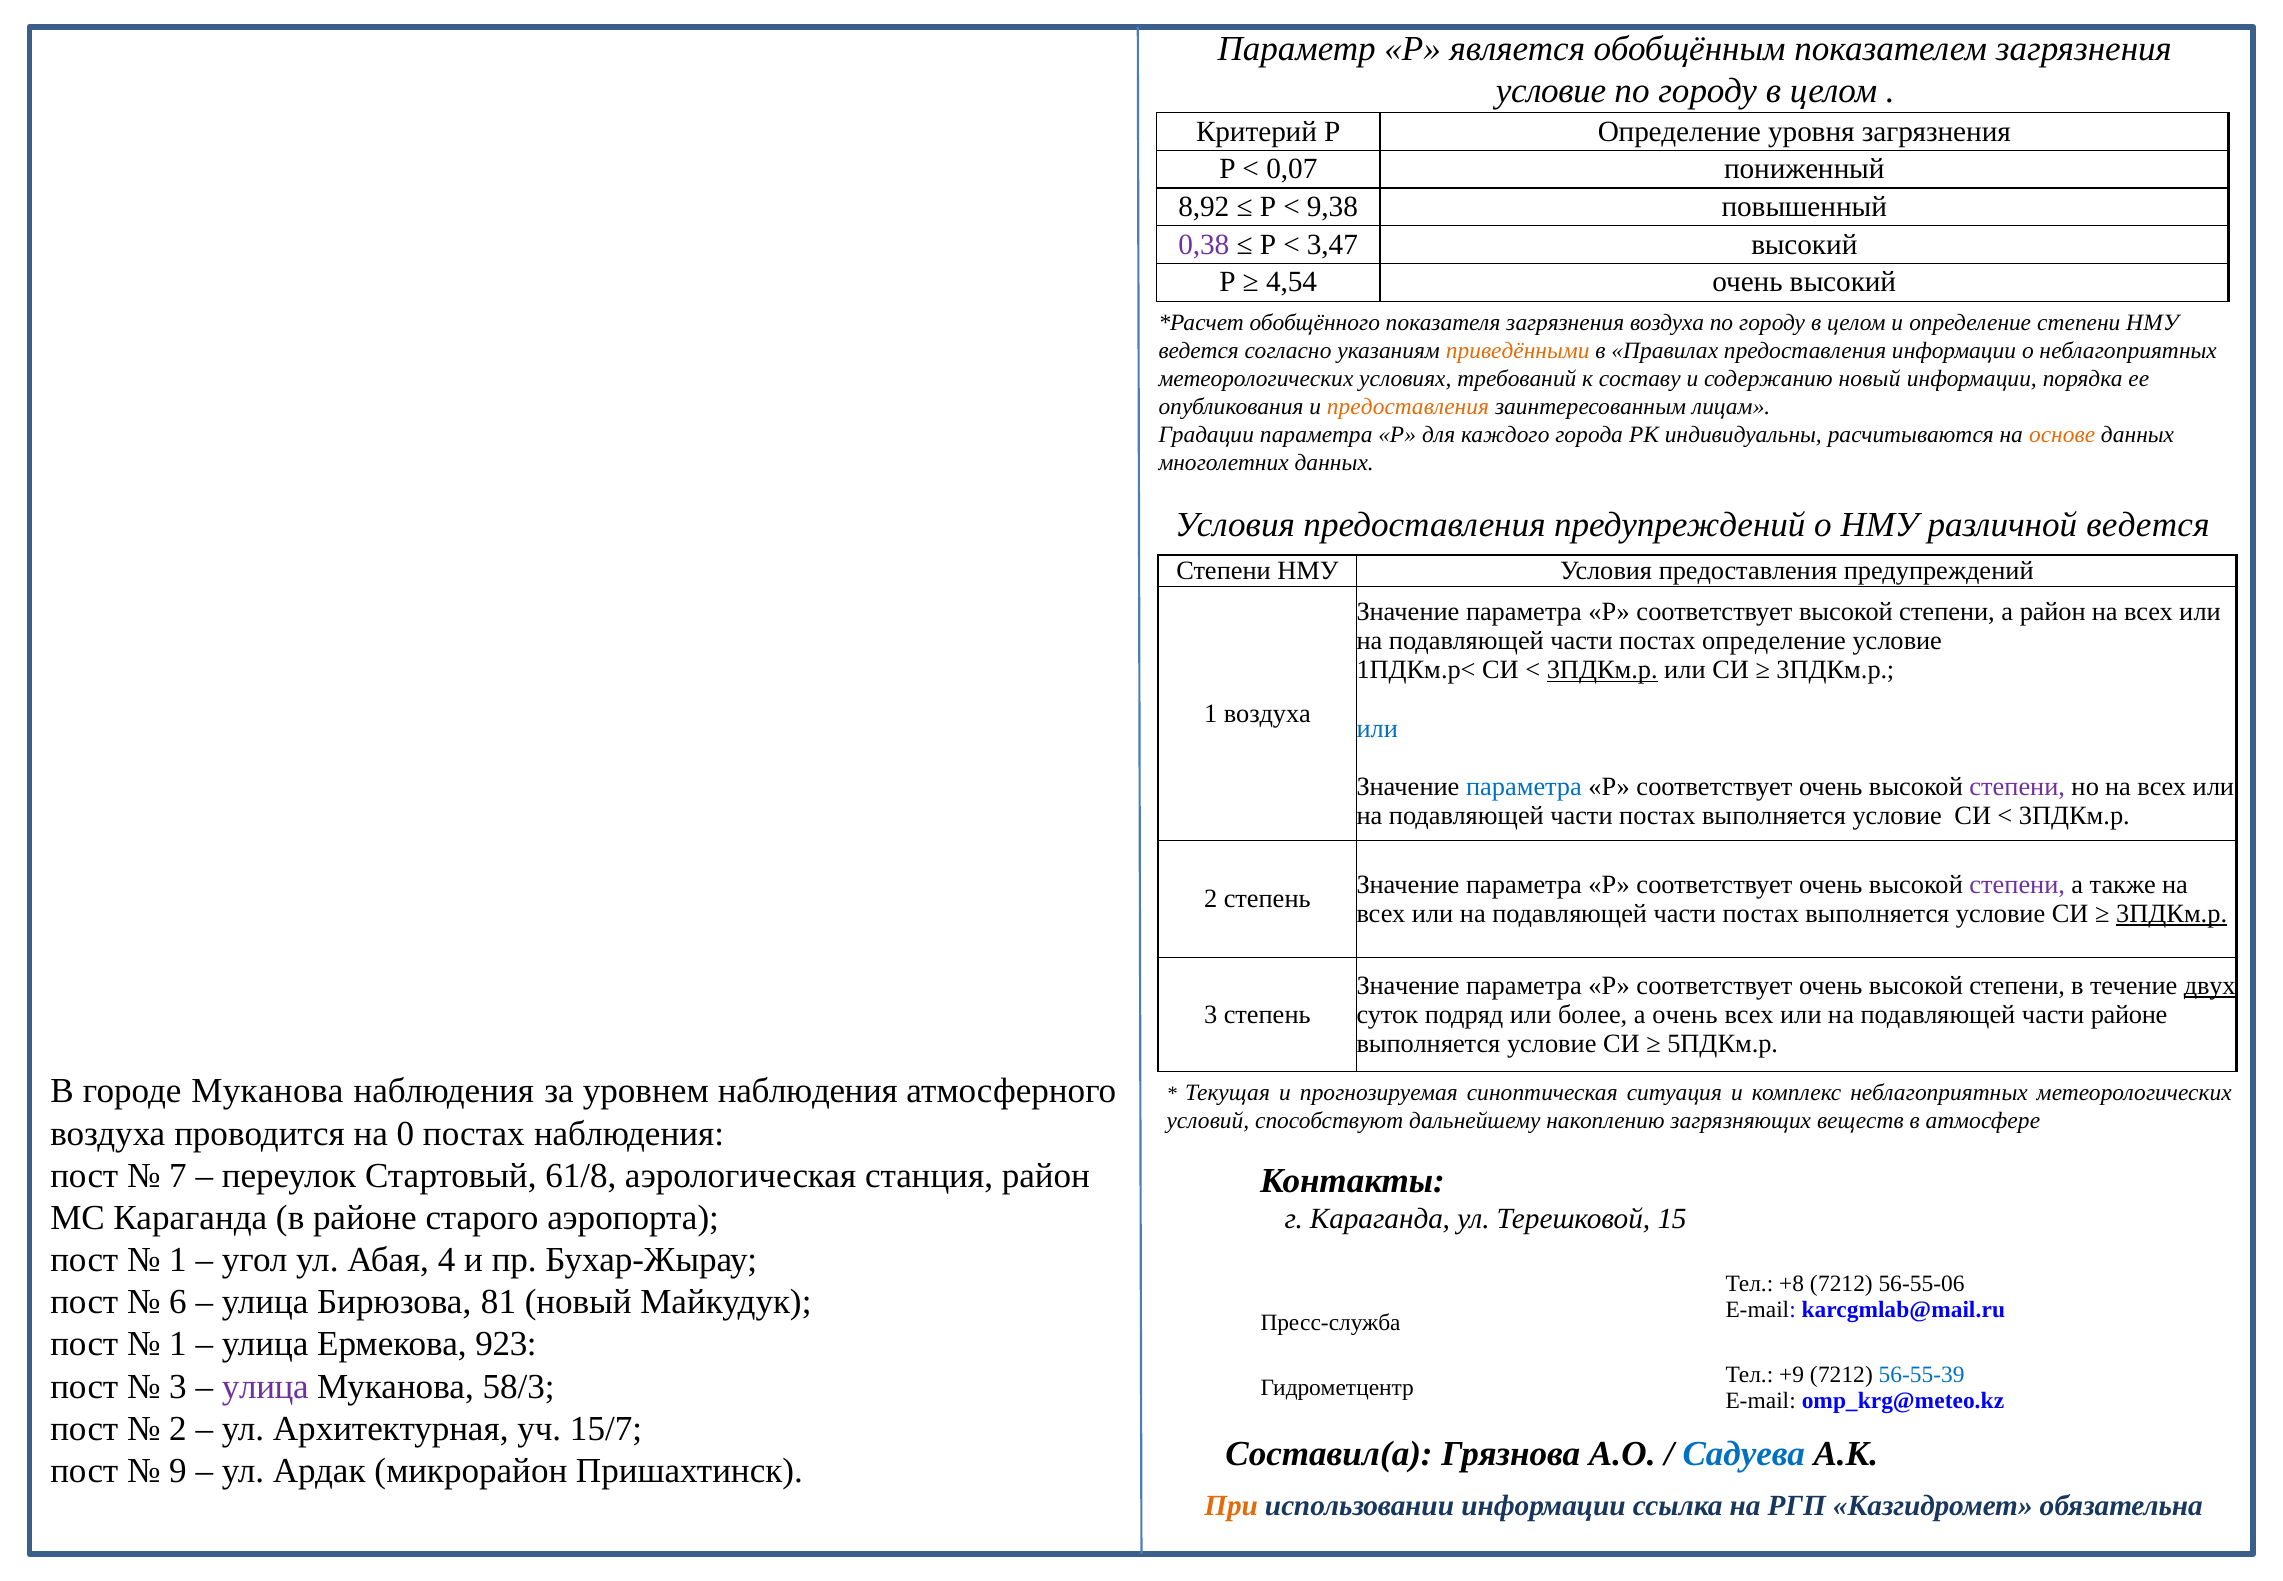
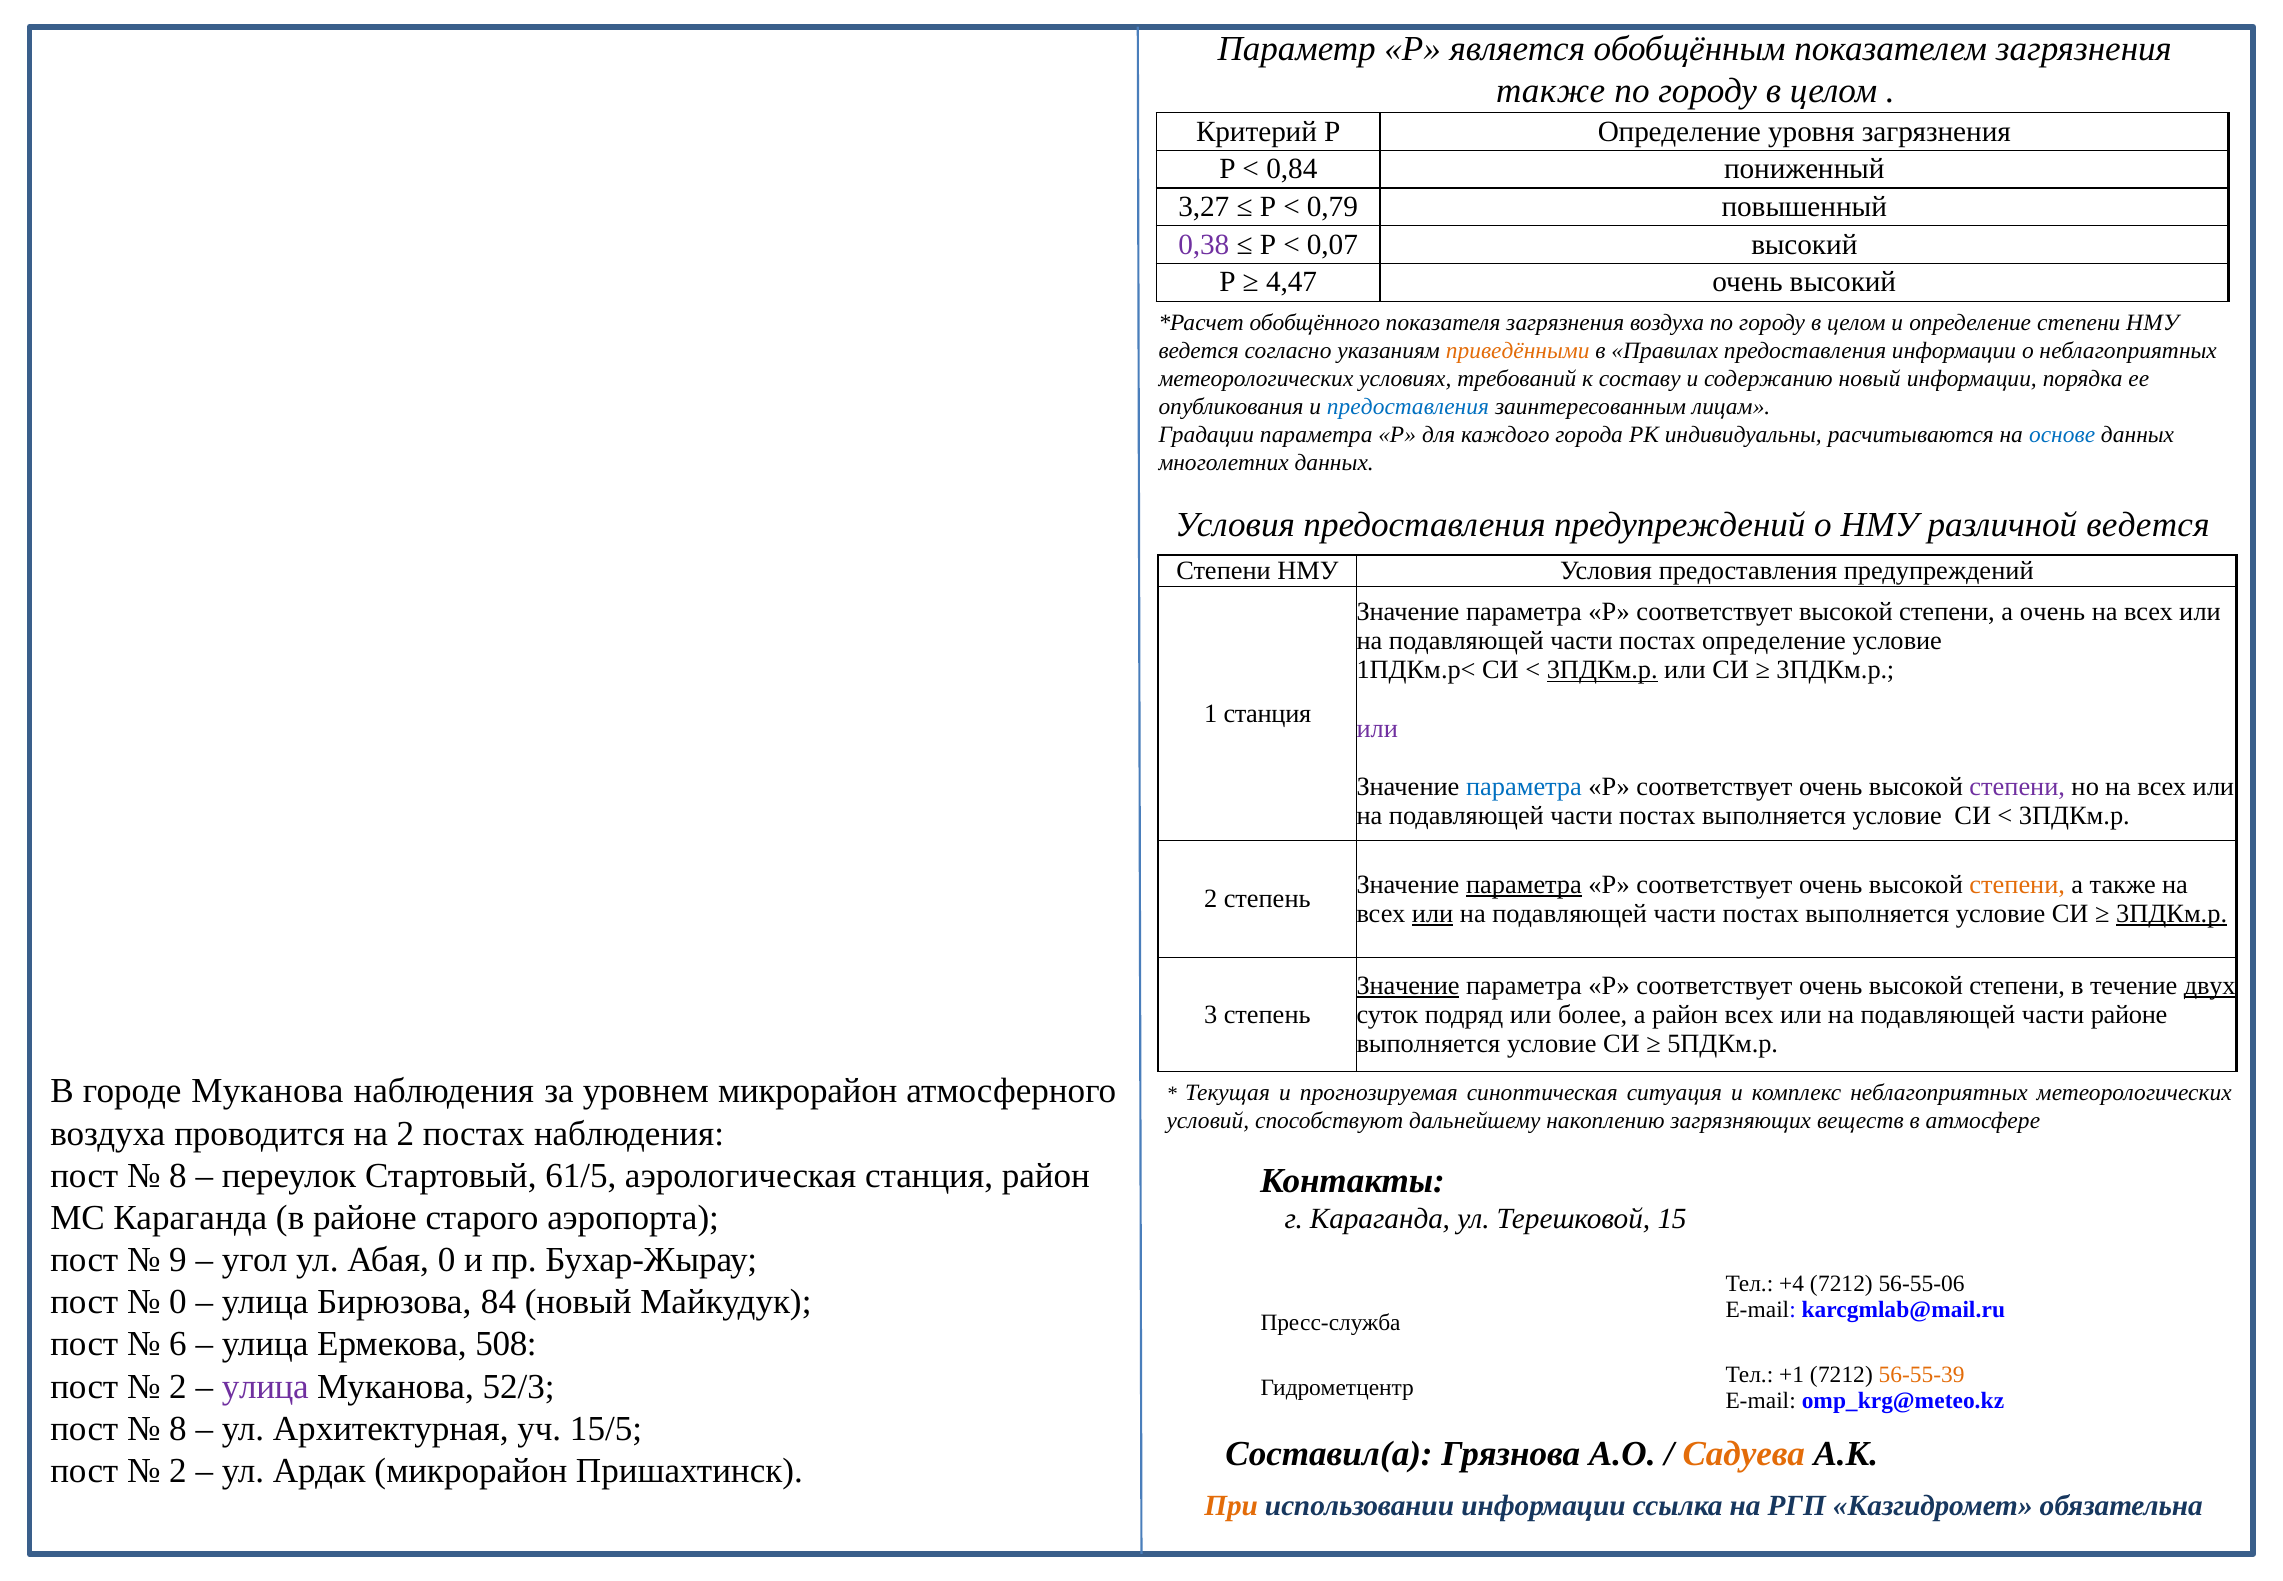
условие at (1551, 91): условие -> также
0,07: 0,07 -> 0,84
8,92: 8,92 -> 3,27
9,38: 9,38 -> 0,79
3,47: 3,47 -> 0,07
4,54: 4,54 -> 4,47
предоставления at (1408, 407) colour: orange -> blue
основе colour: orange -> blue
а район: район -> очень
1 воздуха: воздуха -> станция
или at (1377, 728) colour: blue -> purple
параметра at (1524, 884) underline: none -> present
степени at (2017, 884) colour: purple -> orange
или at (1433, 913) underline: none -> present
Значение at (1408, 985) underline: none -> present
а очень: очень -> район
уровнем наблюдения: наблюдения -> микрорайон
на 0: 0 -> 2
7 at (178, 1175): 7 -> 8
61/8: 61/8 -> 61/5
1 at (178, 1260): 1 -> 9
Абая 4: 4 -> 0
+8: +8 -> +4
6 at (178, 1302): 6 -> 0
81: 81 -> 84
1 at (178, 1344): 1 -> 6
923: 923 -> 508
+9: +9 -> +1
56-55-39 colour: blue -> orange
3 at (178, 1386): 3 -> 2
58/3: 58/3 -> 52/3
2 at (178, 1428): 2 -> 8
15/7: 15/7 -> 15/5
Садуева colour: blue -> orange
9 at (178, 1470): 9 -> 2
